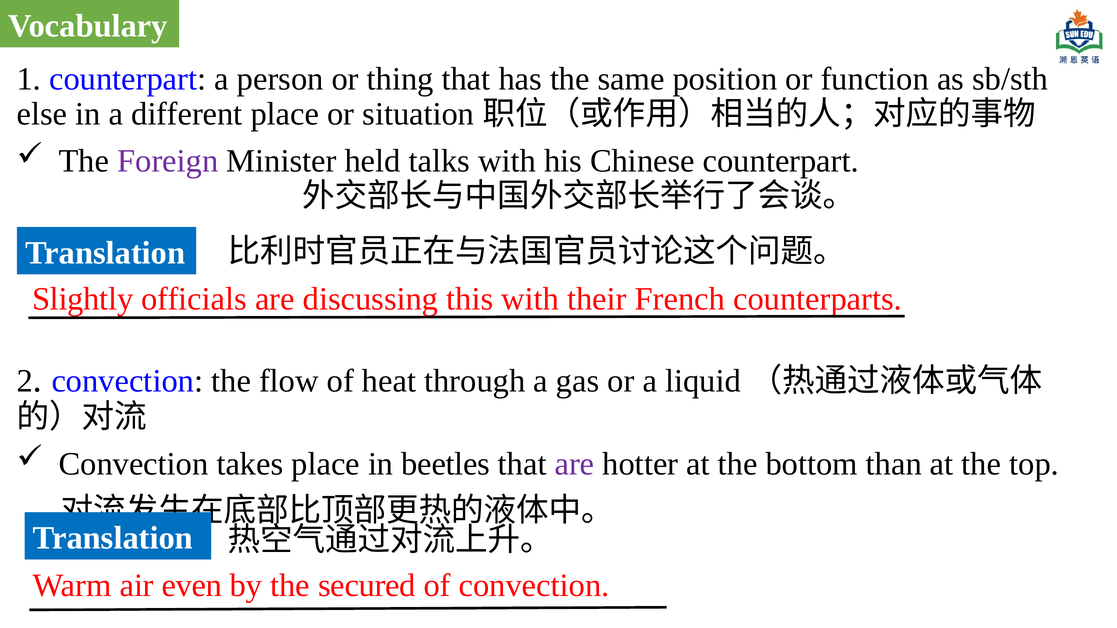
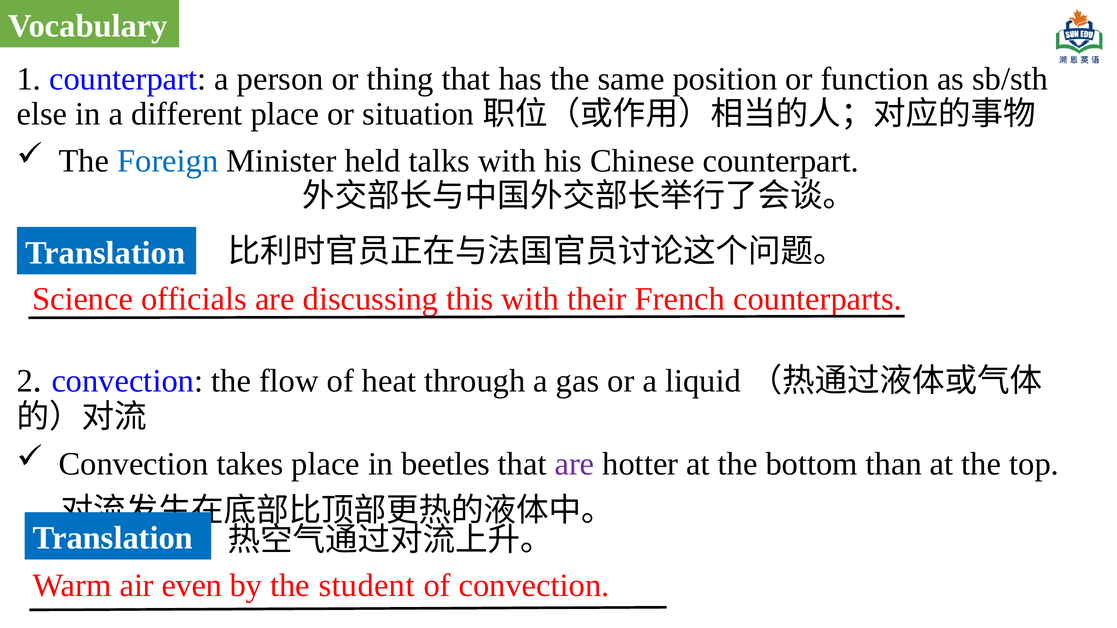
Foreign colour: purple -> blue
Slightly: Slightly -> Science
secured: secured -> student
